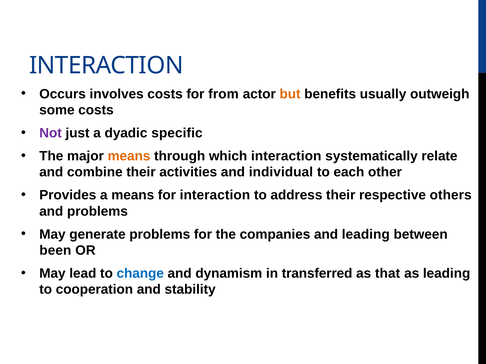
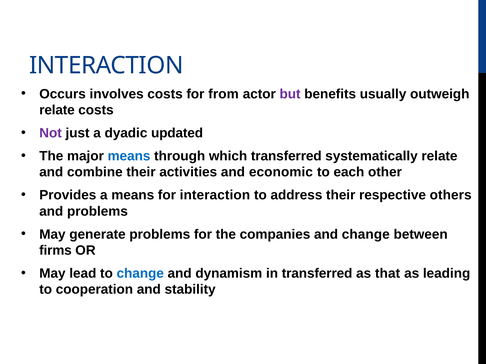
but colour: orange -> purple
some at (57, 110): some -> relate
specific: specific -> updated
means at (129, 156) colour: orange -> blue
which interaction: interaction -> transferred
individual: individual -> economic
and leading: leading -> change
been: been -> firms
